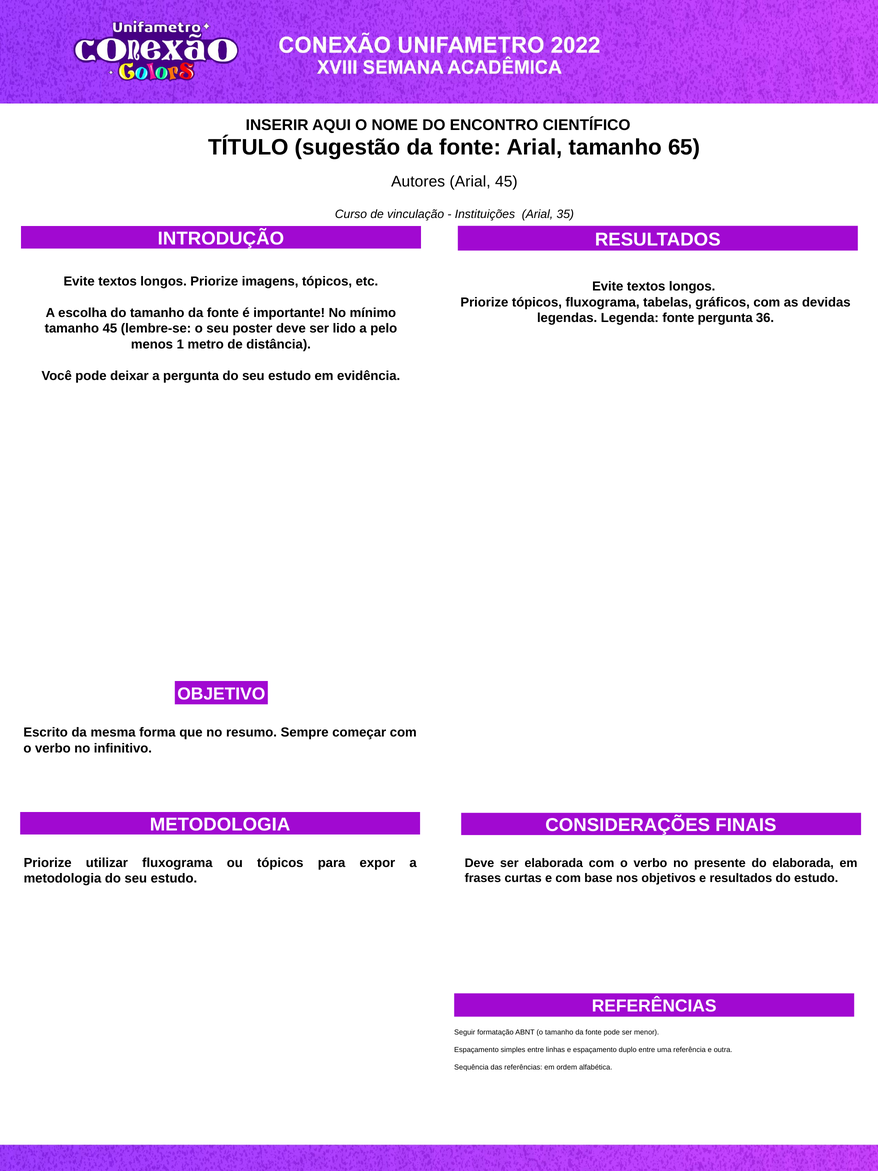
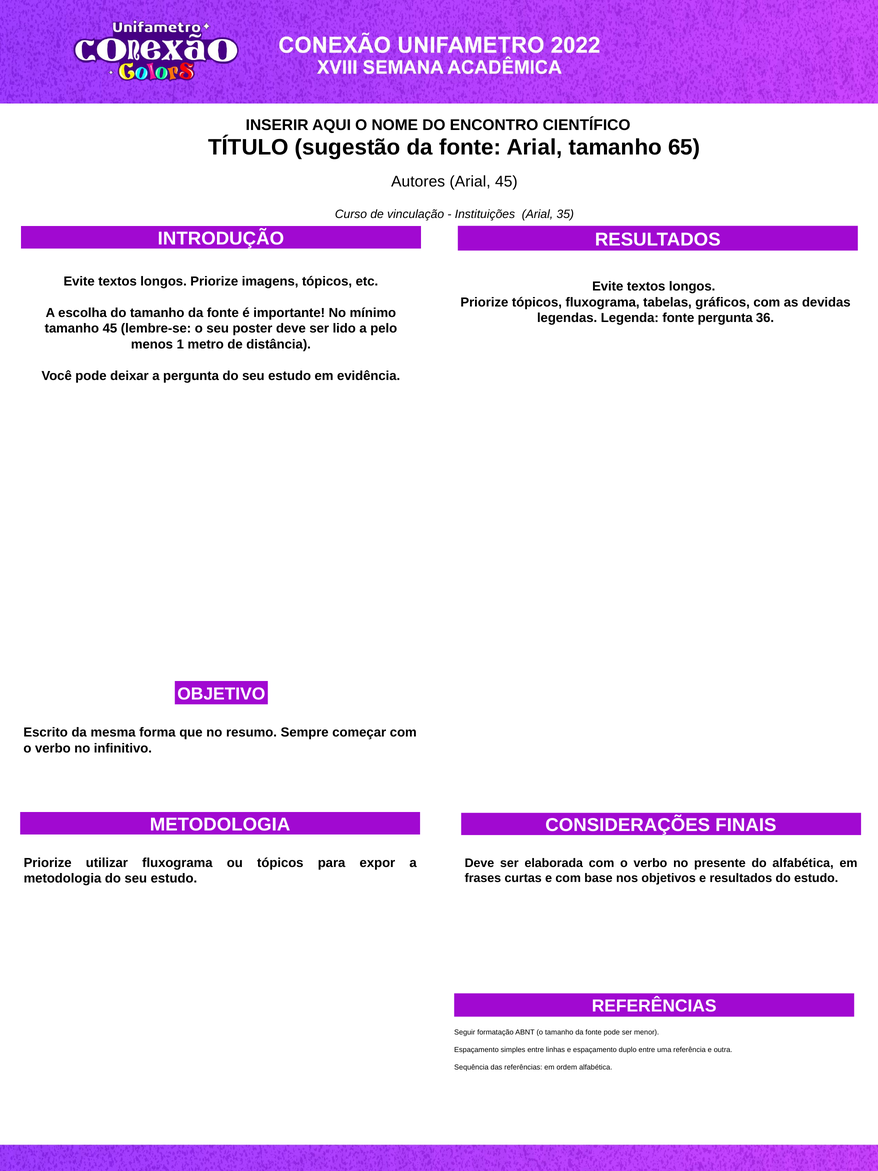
do elaborada: elaborada -> alfabética
